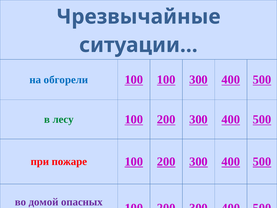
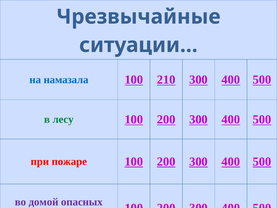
обгорели: обгорели -> намазала
100 100: 100 -> 210
